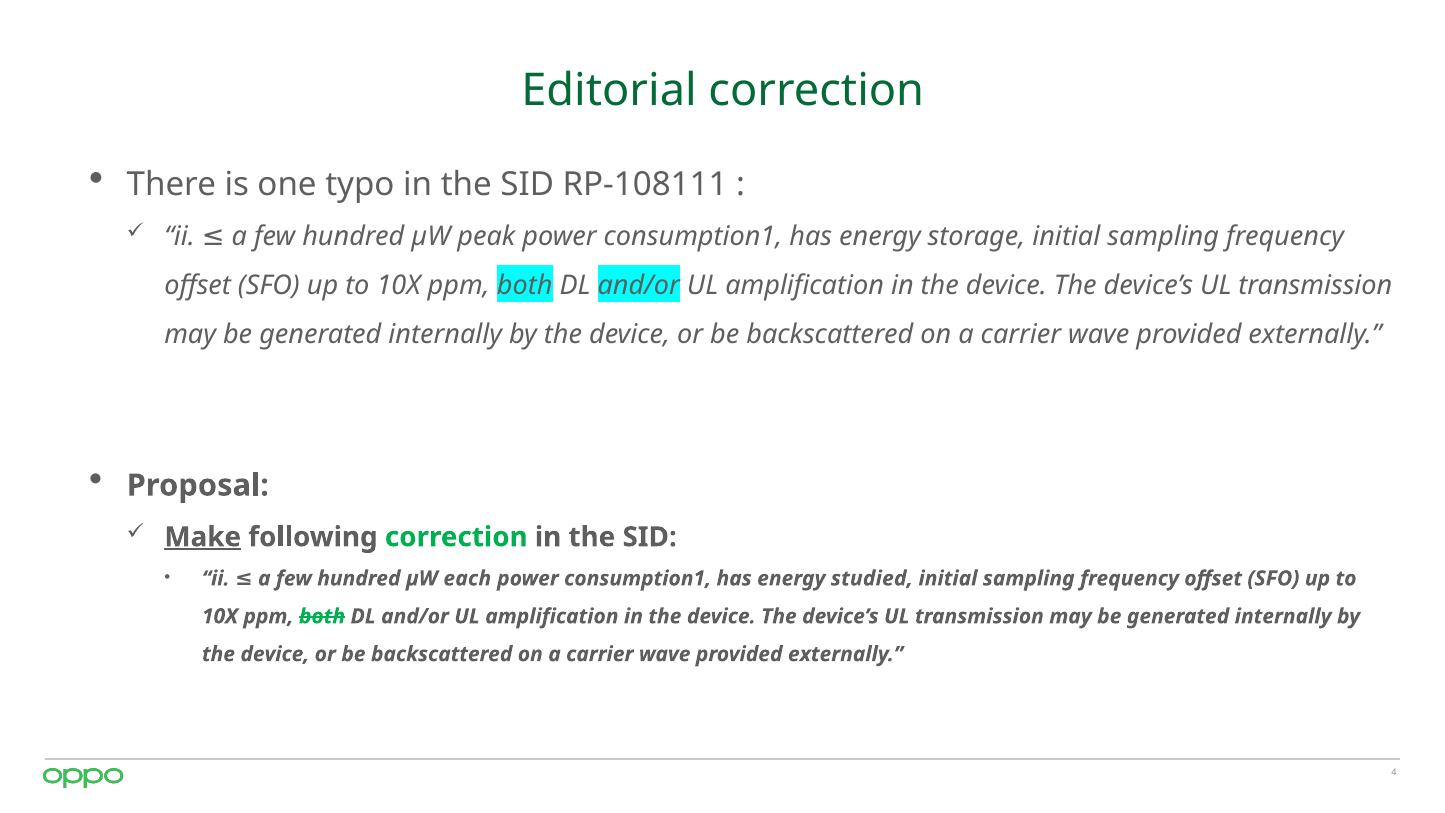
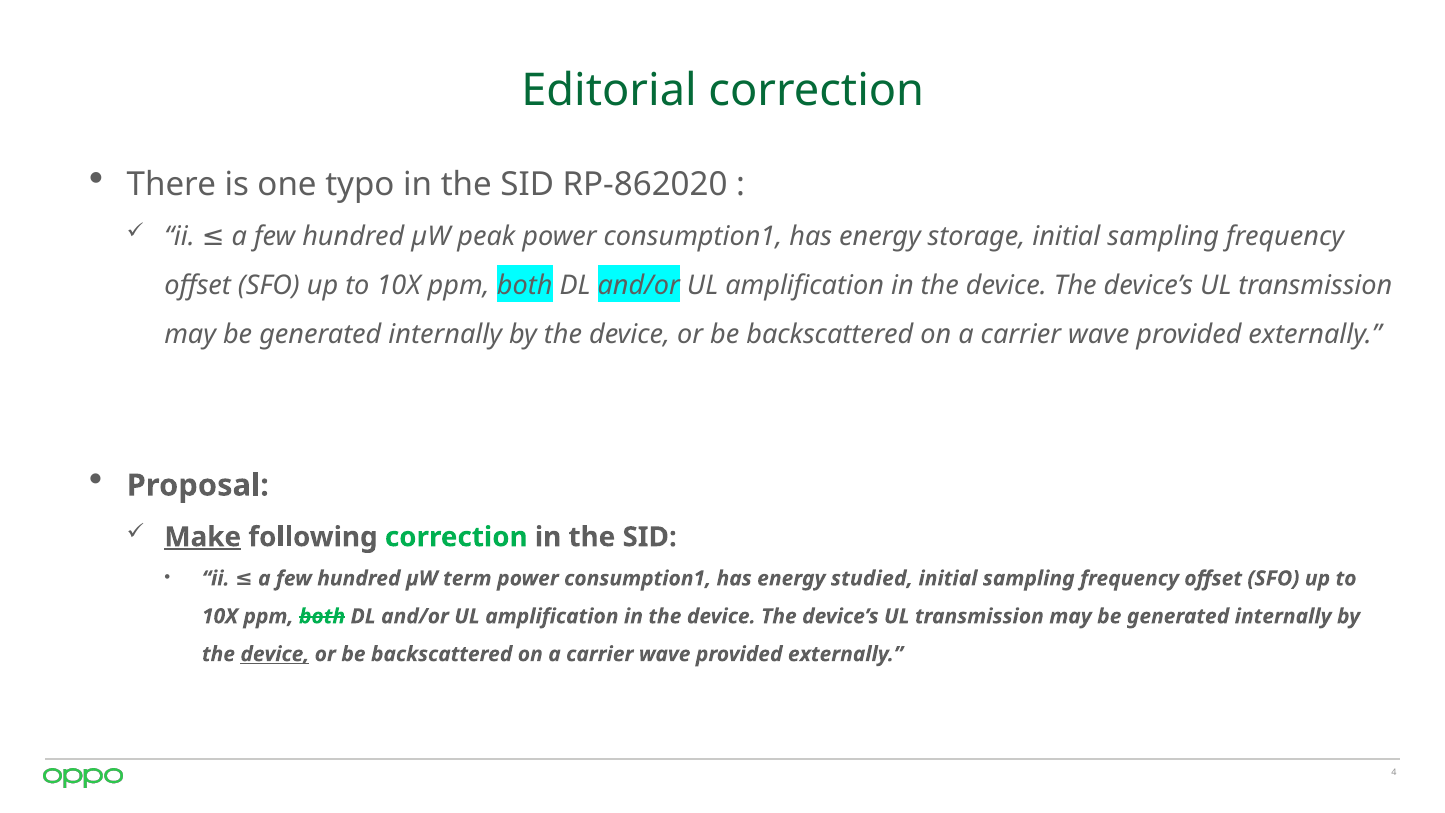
RP-108111: RP-108111 -> RP-862020
each: each -> term
device at (275, 654) underline: none -> present
